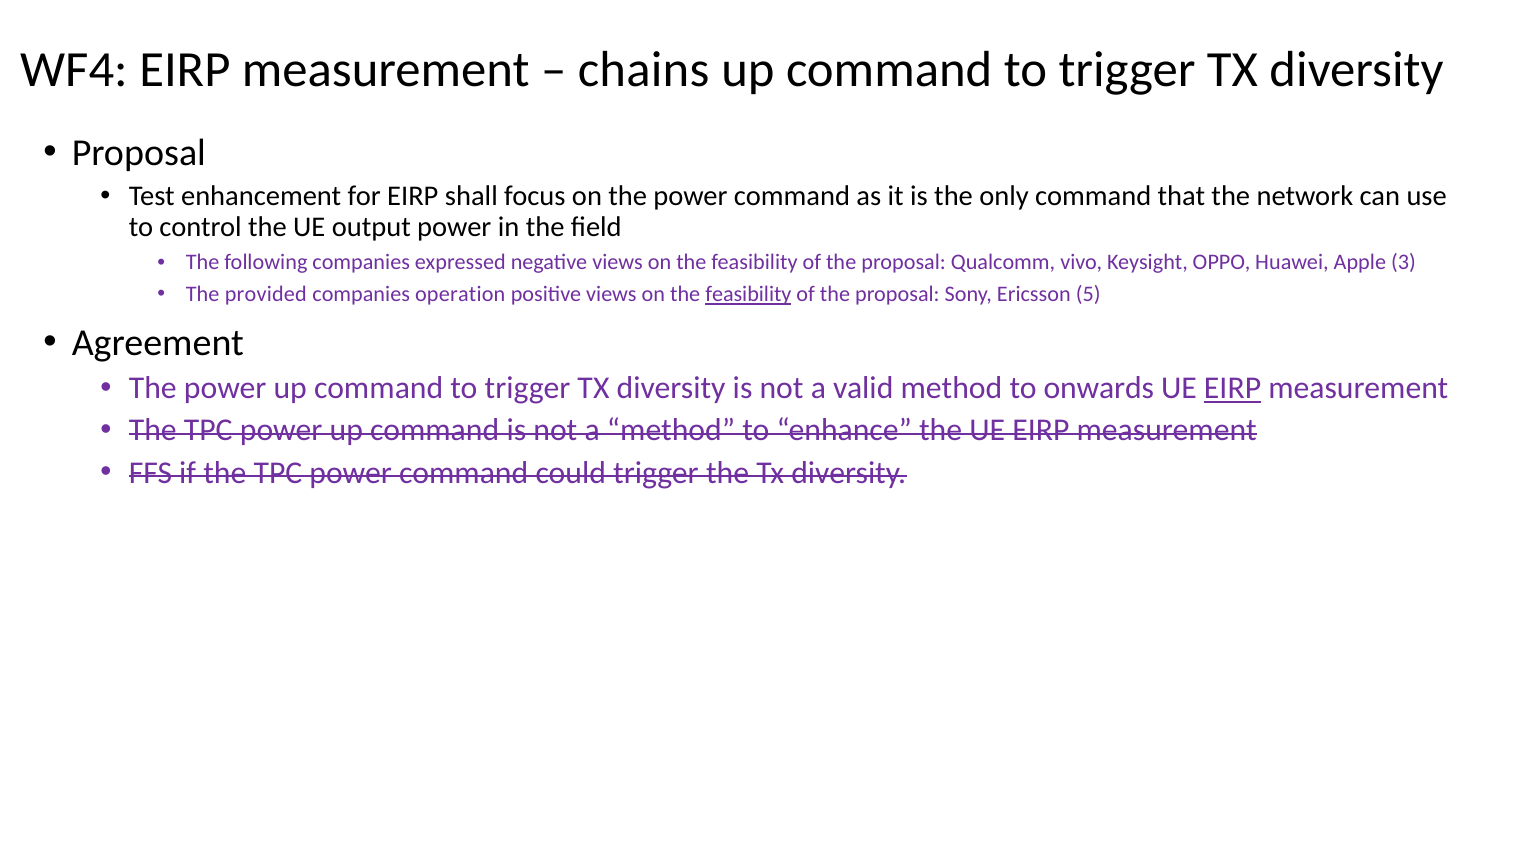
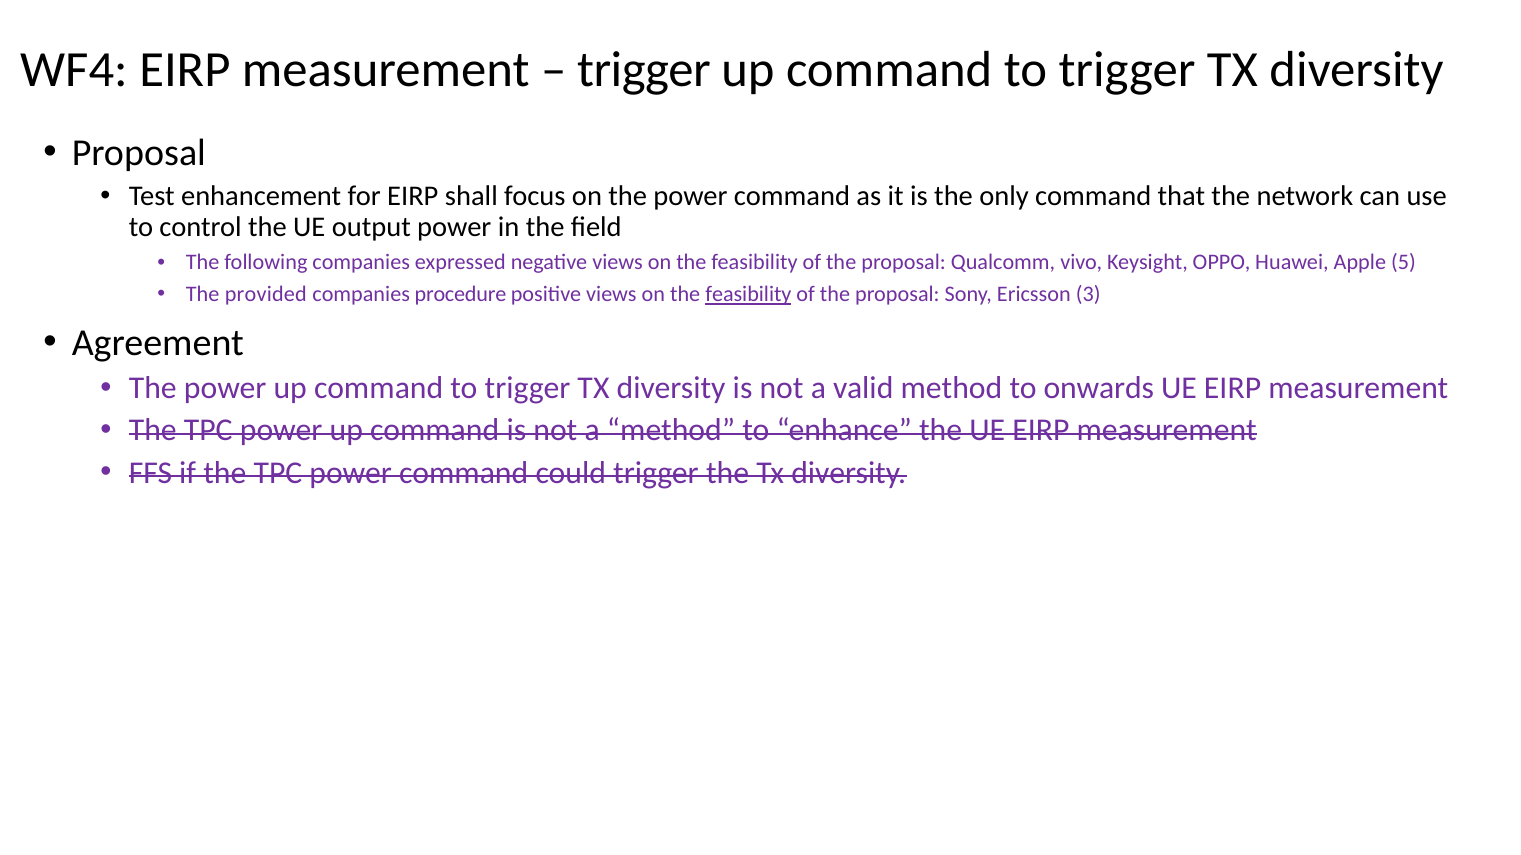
chains at (644, 70): chains -> trigger
3: 3 -> 5
operation: operation -> procedure
5: 5 -> 3
EIRP at (1233, 389) underline: present -> none
